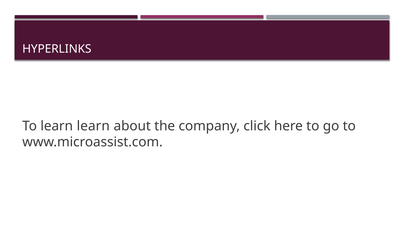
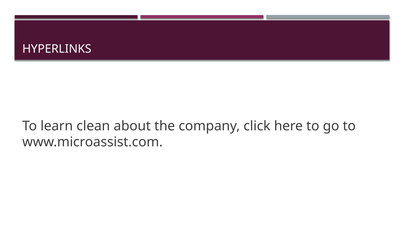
learn learn: learn -> clean
